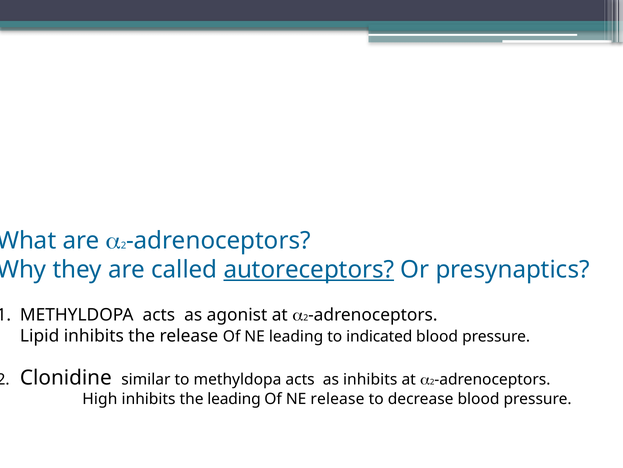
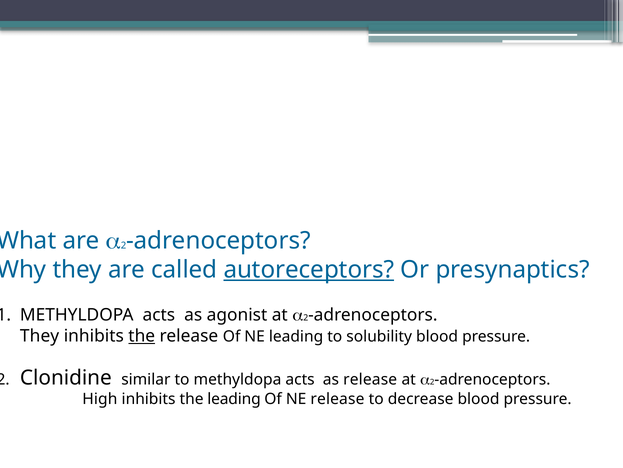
Lipid at (40, 335): Lipid -> They
the at (142, 335) underline: none -> present
indicated: indicated -> solubility
as inhibits: inhibits -> release
